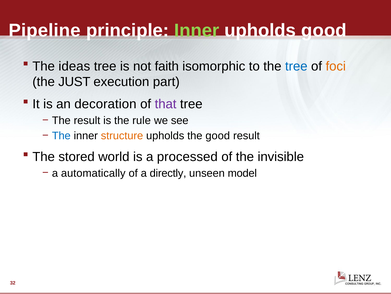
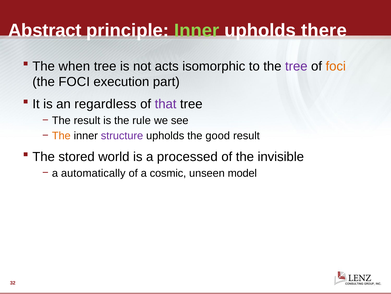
Pipeline: Pipeline -> Abstract
upholds good: good -> there
ideas: ideas -> when
faith: faith -> acts
tree at (296, 66) colour: blue -> purple
the JUST: JUST -> FOCI
decoration: decoration -> regardless
The at (61, 135) colour: blue -> orange
structure colour: orange -> purple
directly: directly -> cosmic
